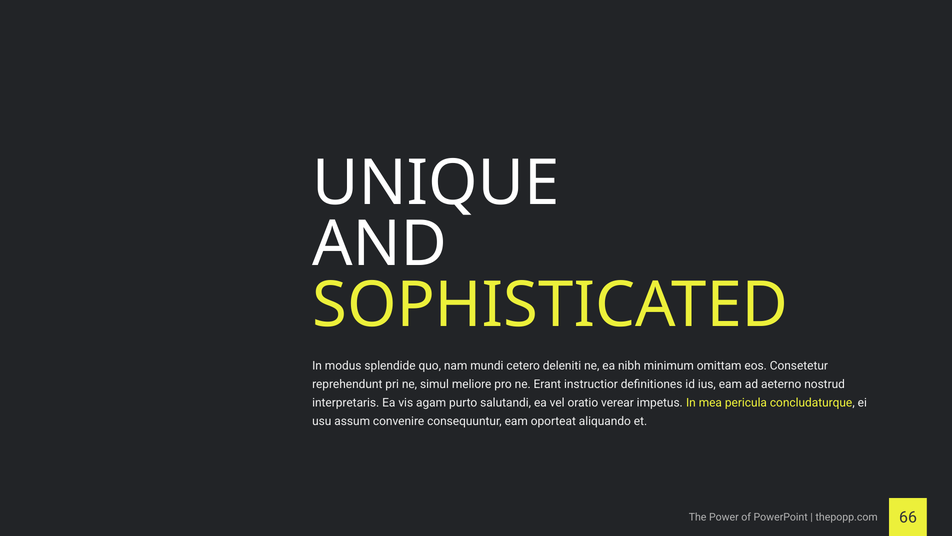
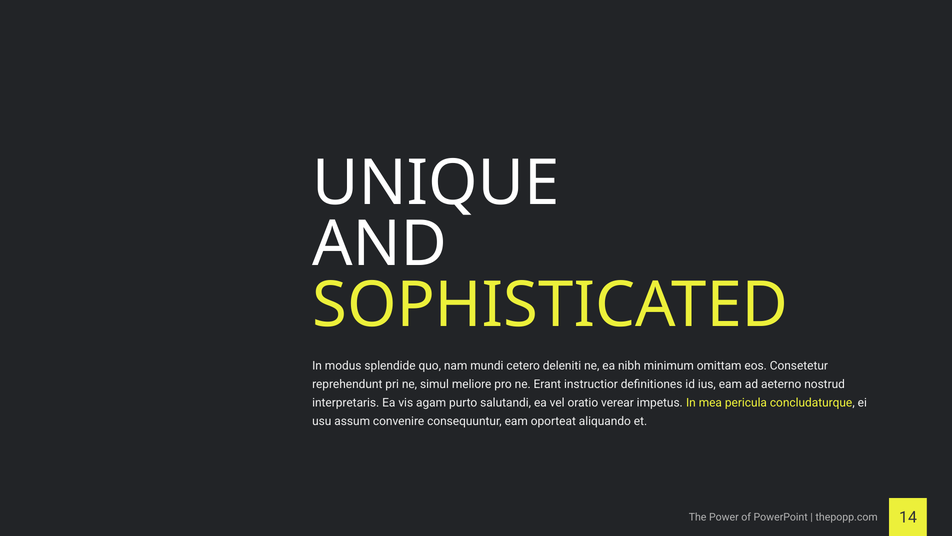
66: 66 -> 14
